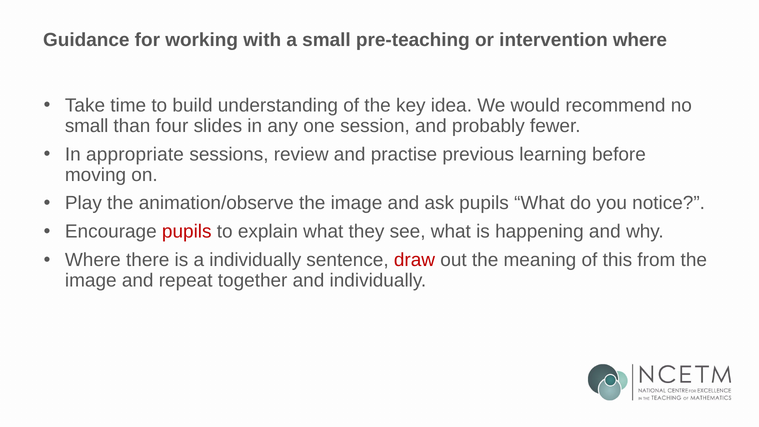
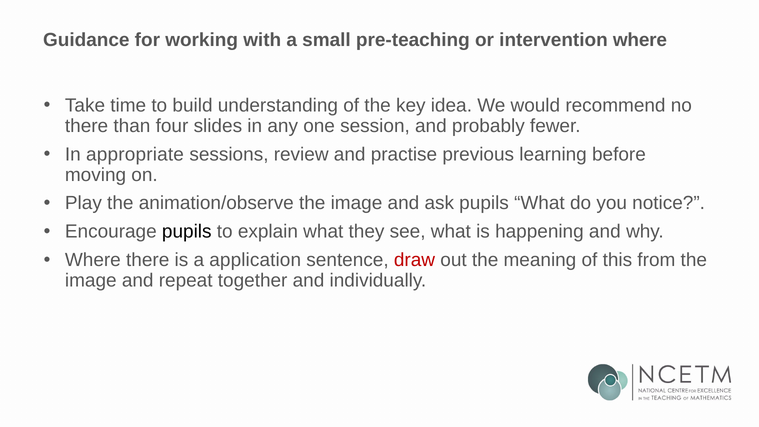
small at (87, 126): small -> there
pupils at (187, 232) colour: red -> black
a individually: individually -> application
